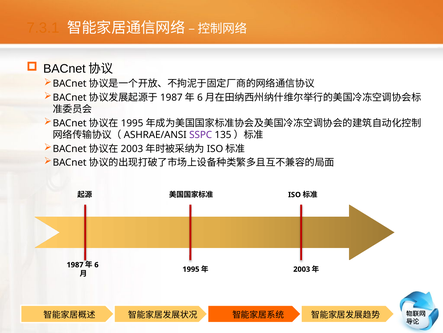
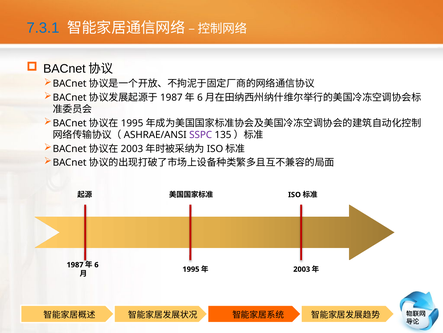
7.3.1 colour: orange -> blue
